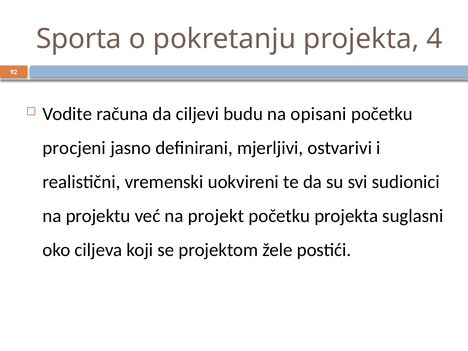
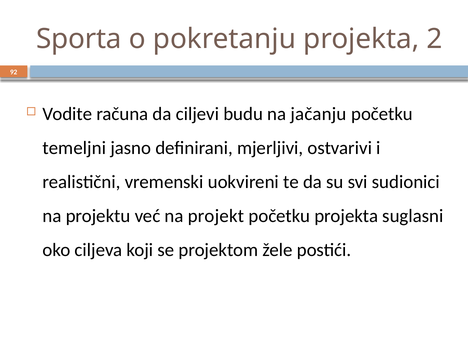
4: 4 -> 2
opisani: opisani -> jačanju
procjeni: procjeni -> temeljni
